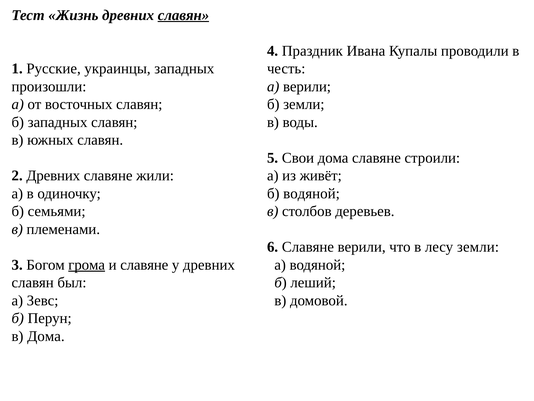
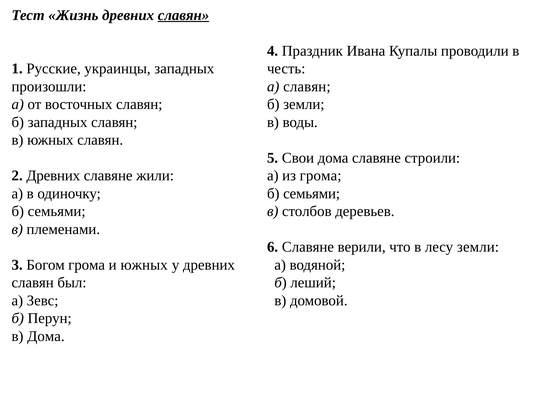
а верили: верили -> славян
из живёт: живёт -> грома
водяной at (312, 193): водяной -> семьями
грома at (87, 264) underline: present -> none
и славяне: славяне -> южных
